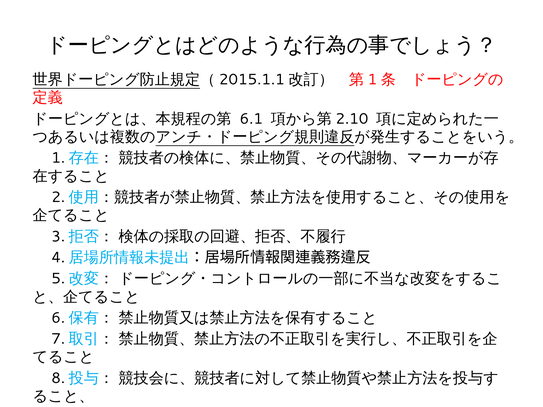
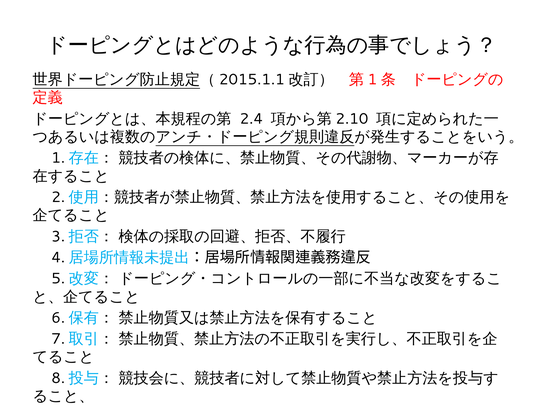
6.1: 6.1 -> 2.4
